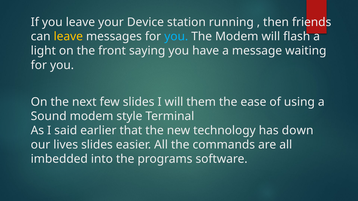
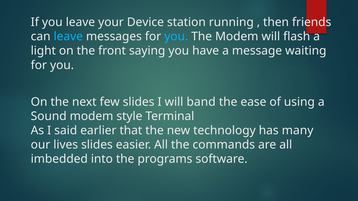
leave at (68, 37) colour: yellow -> light blue
them: them -> band
down: down -> many
